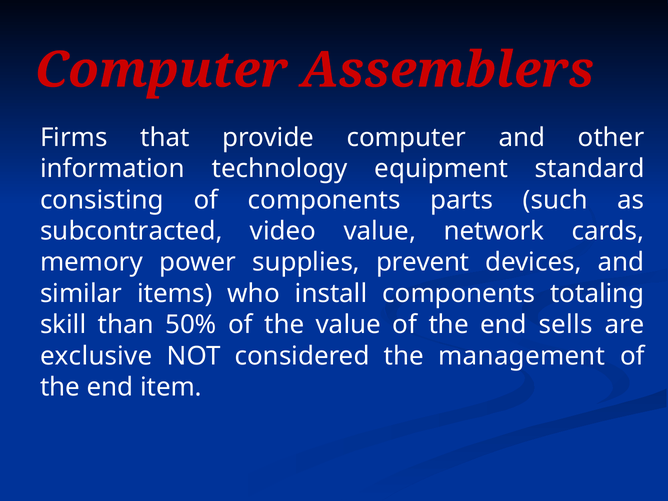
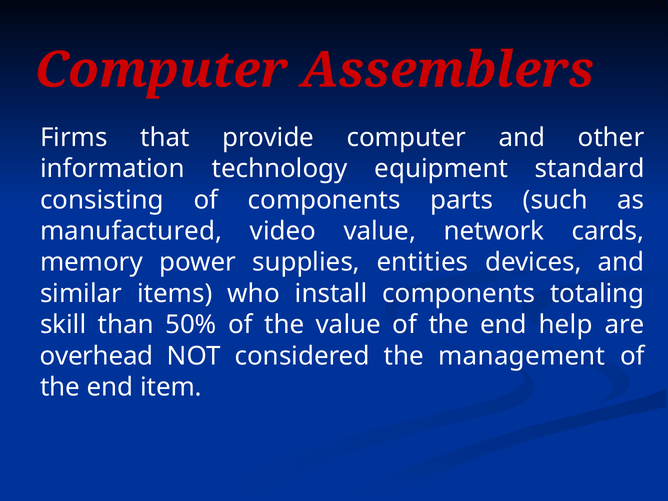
subcontracted: subcontracted -> manufactured
prevent: prevent -> entities
sells: sells -> help
exclusive: exclusive -> overhead
